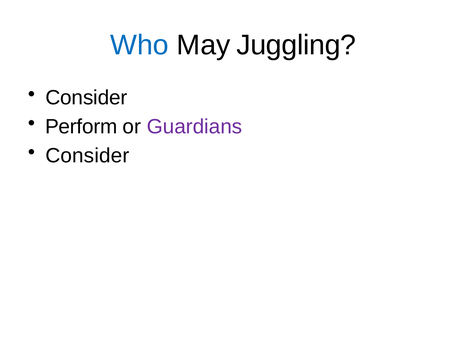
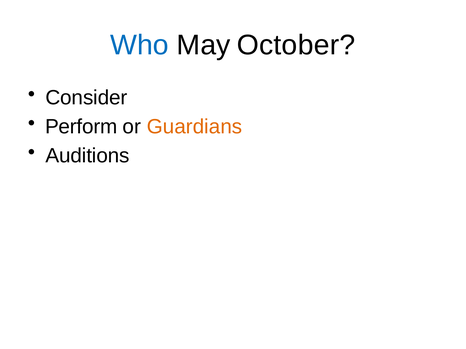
Juggling: Juggling -> October
Guardians colour: purple -> orange
Consider at (87, 156): Consider -> Auditions
